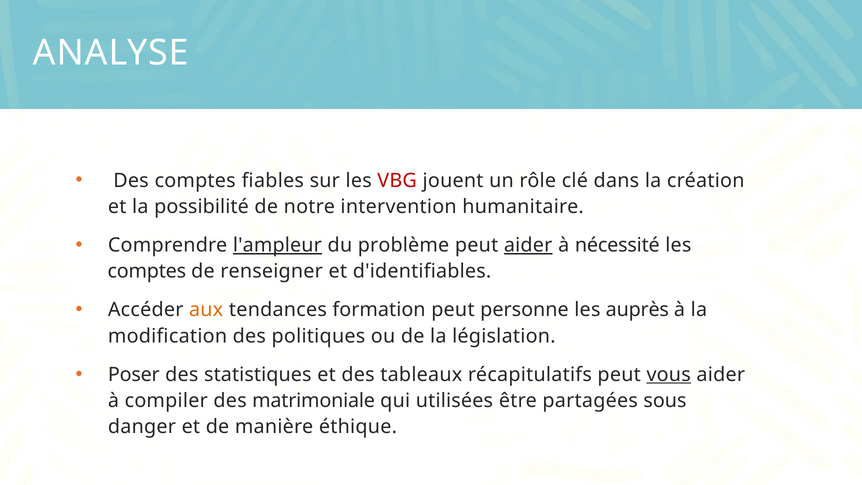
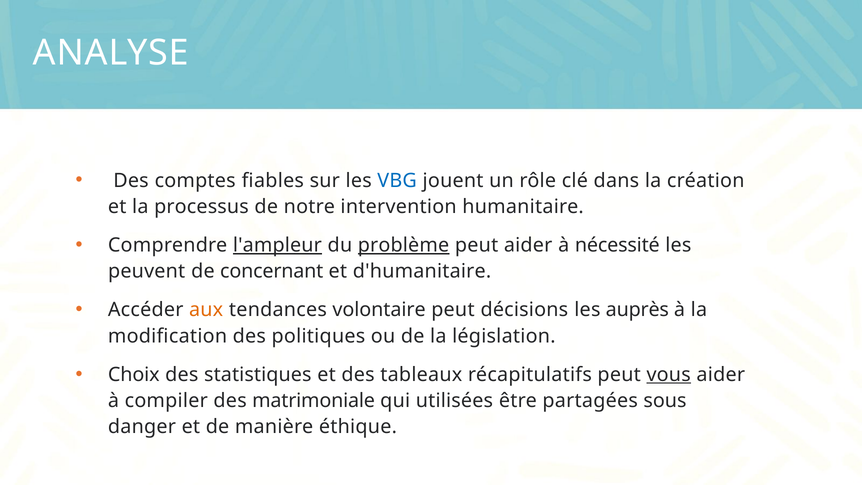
VBG colour: red -> blue
possibilité: possibilité -> processus
problème underline: none -> present
aider at (528, 245) underline: present -> none
comptes at (147, 271): comptes -> peuvent
renseigner: renseigner -> concernant
d'identifiables: d'identifiables -> d'humanitaire
formation: formation -> volontaire
personne: personne -> décisions
Poser: Poser -> Choix
